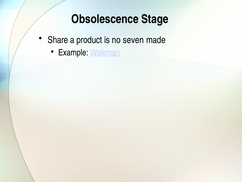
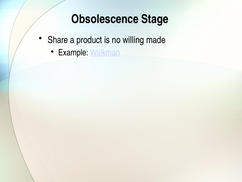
seven: seven -> willing
